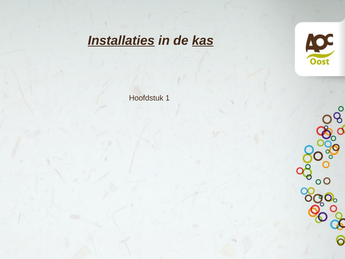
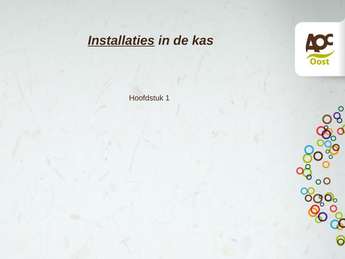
kas underline: present -> none
